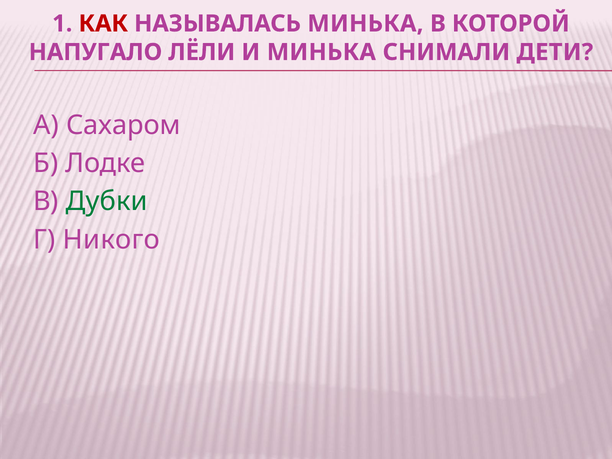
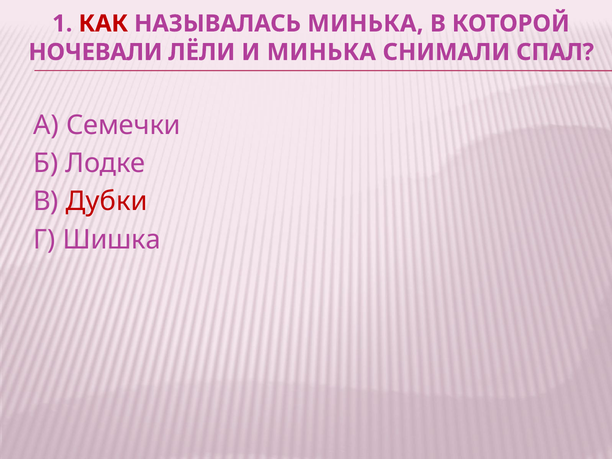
НАПУГАЛО: НАПУГАЛО -> НОЧЕВАЛИ
ДЕТИ: ДЕТИ -> СПАЛ
Сахаром: Сахаром -> Семечки
Дубки colour: green -> red
Никого: Никого -> Шишка
